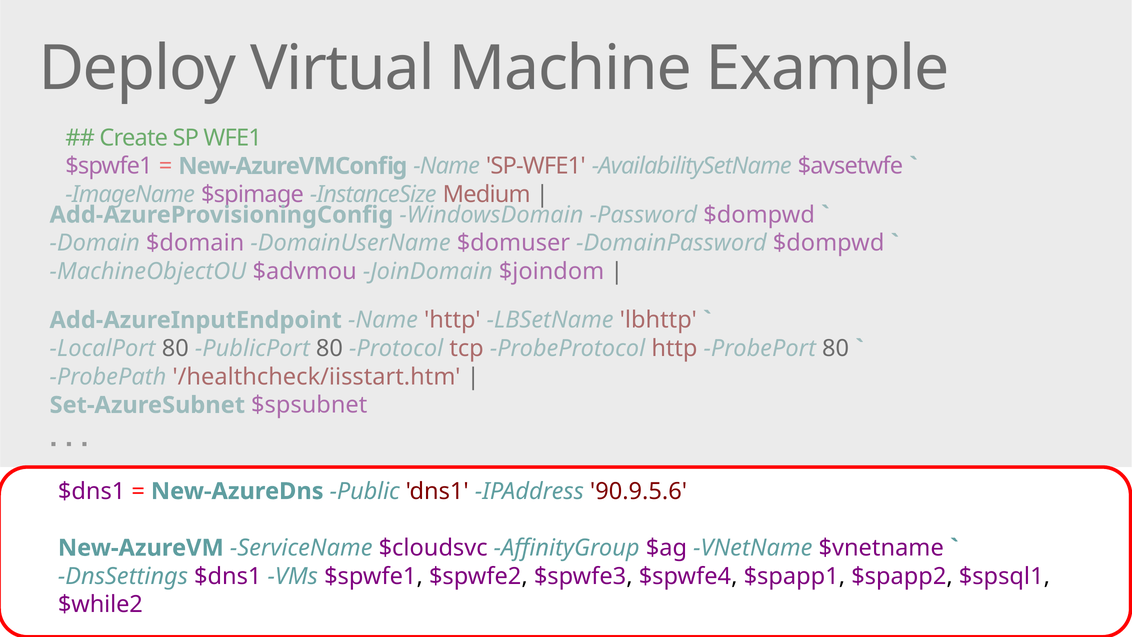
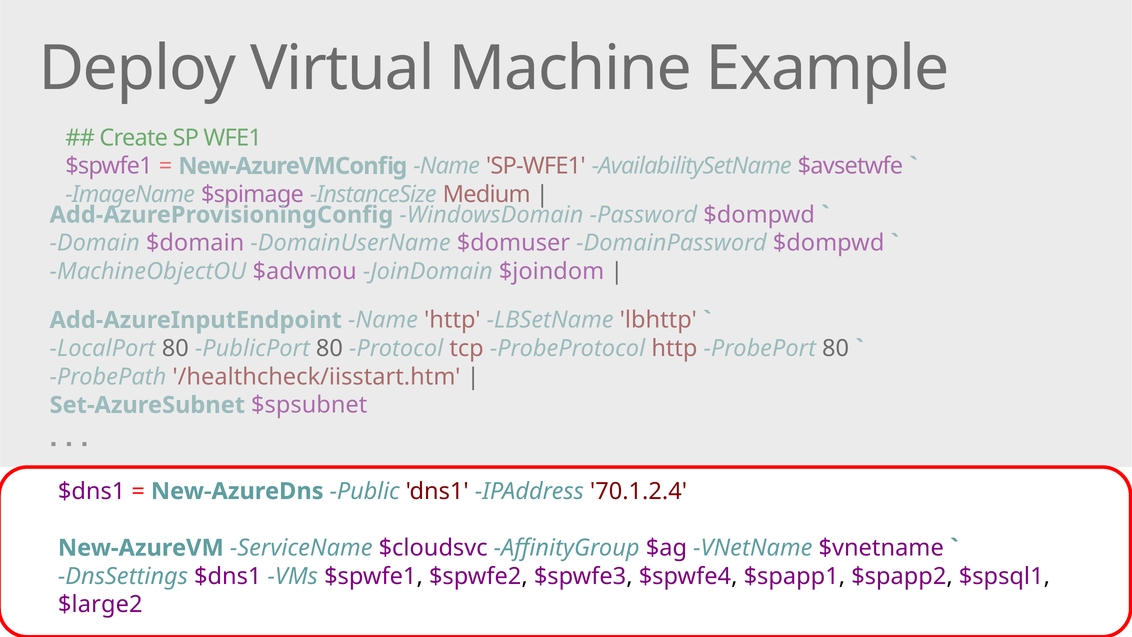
90.9.5.6: 90.9.5.6 -> 70.1.2.4
$while2: $while2 -> $large2
